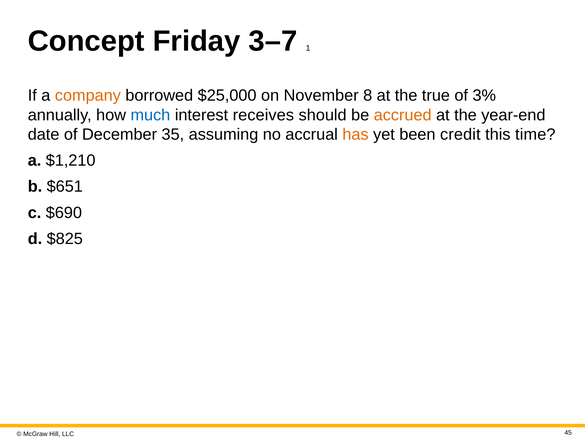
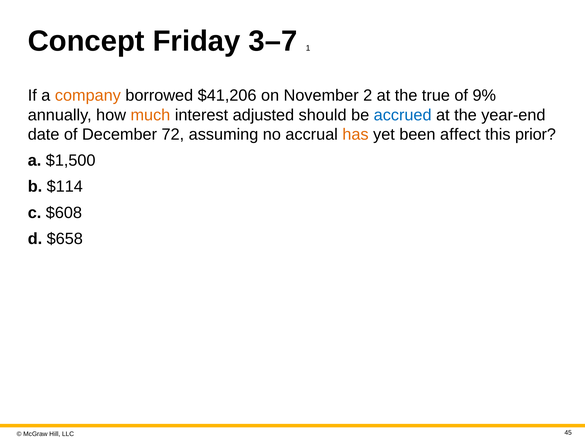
$25,000: $25,000 -> $41,206
8: 8 -> 2
3%: 3% -> 9%
much colour: blue -> orange
receives: receives -> adjusted
accrued colour: orange -> blue
35: 35 -> 72
credit: credit -> affect
time: time -> prior
$1,210: $1,210 -> $1,500
$651: $651 -> $114
$690: $690 -> $608
$825: $825 -> $658
